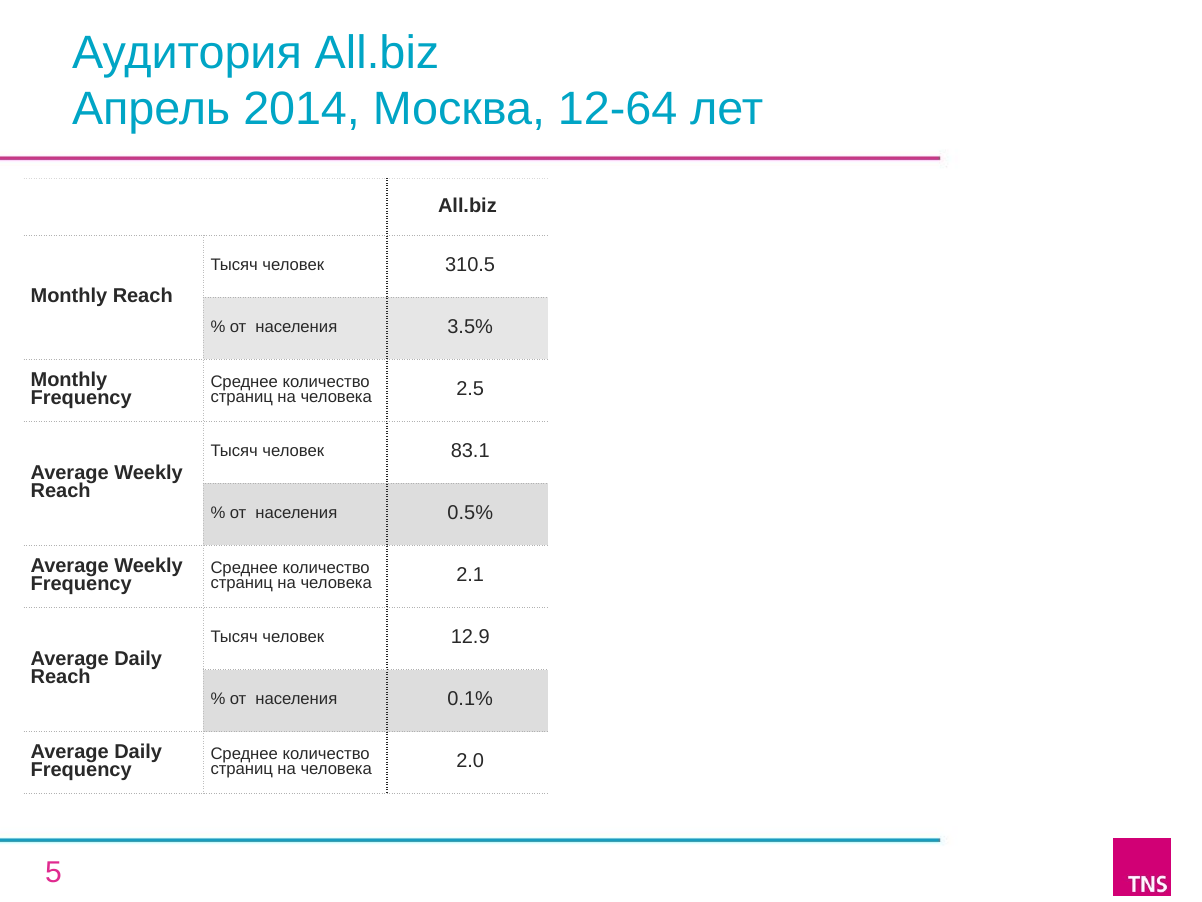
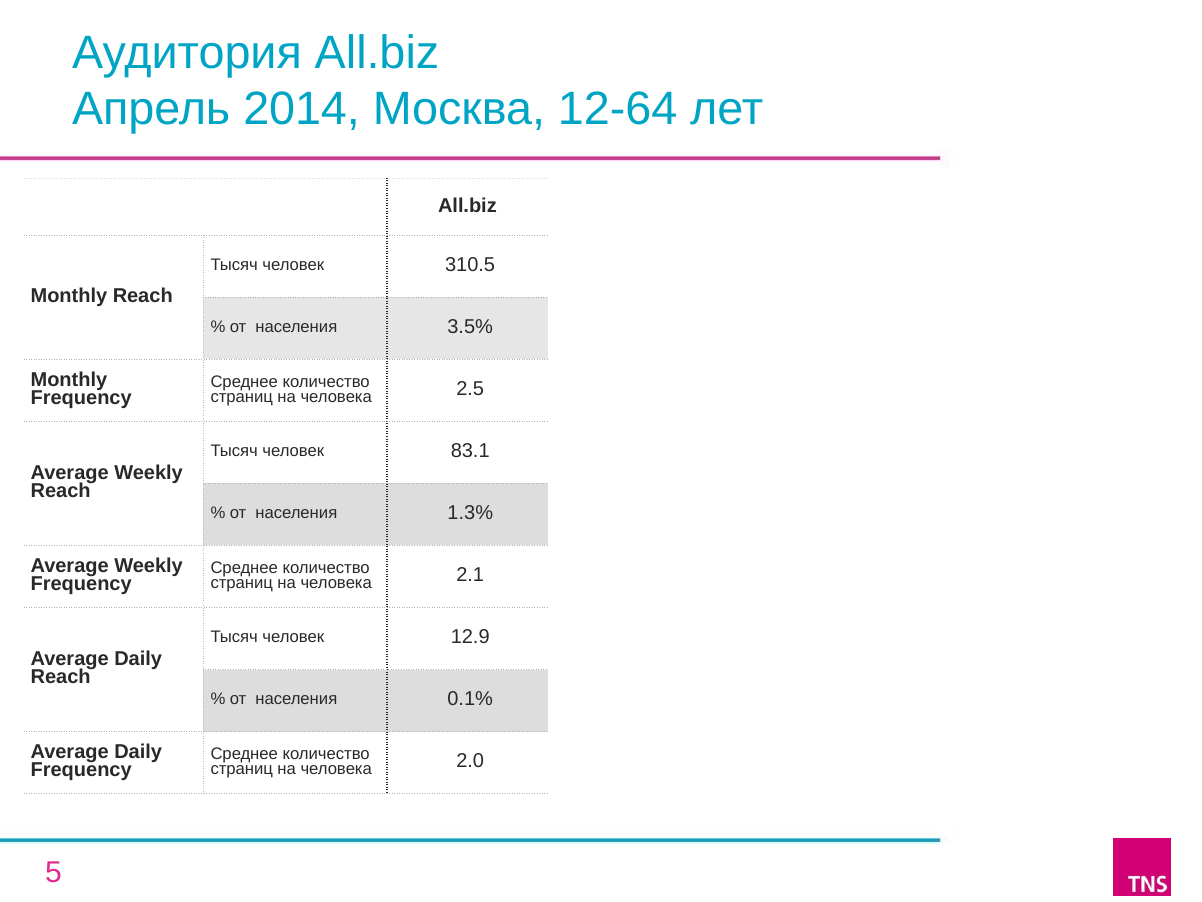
0.5%: 0.5% -> 1.3%
